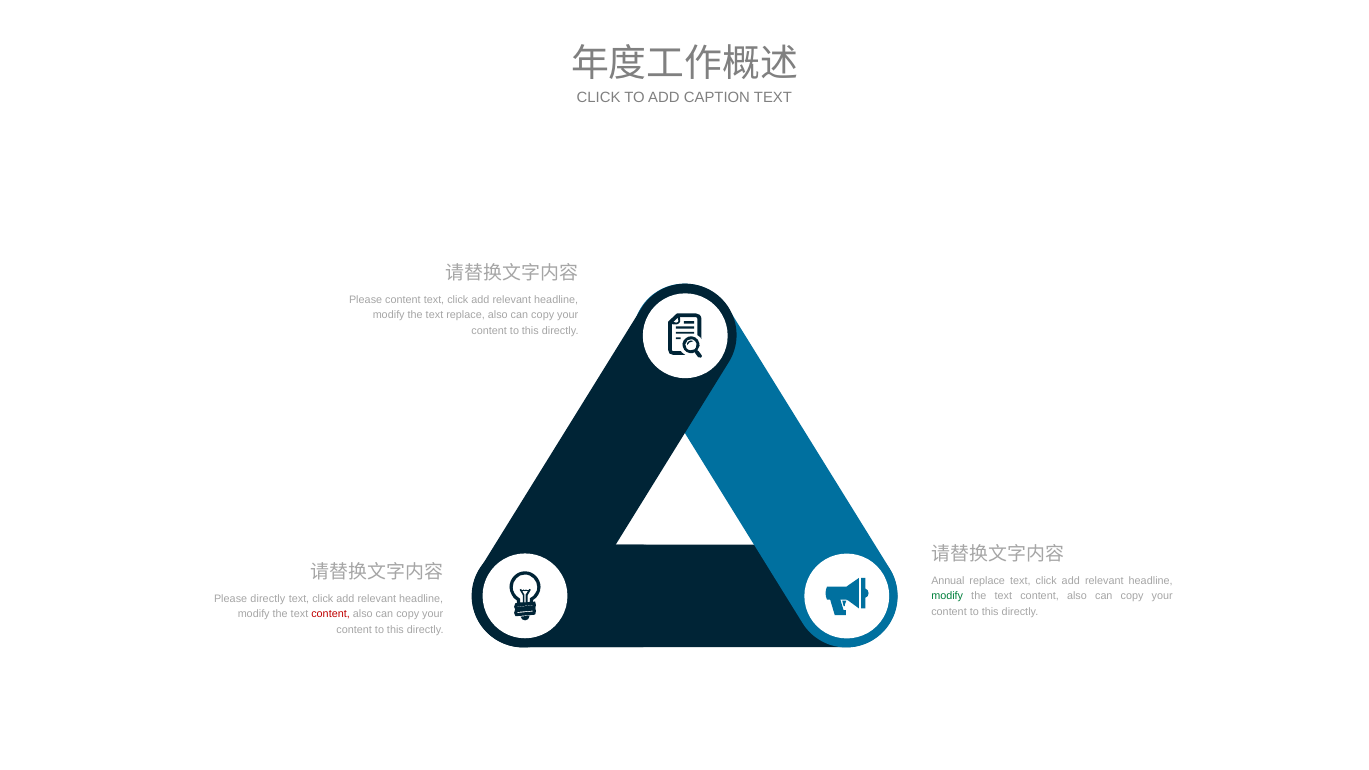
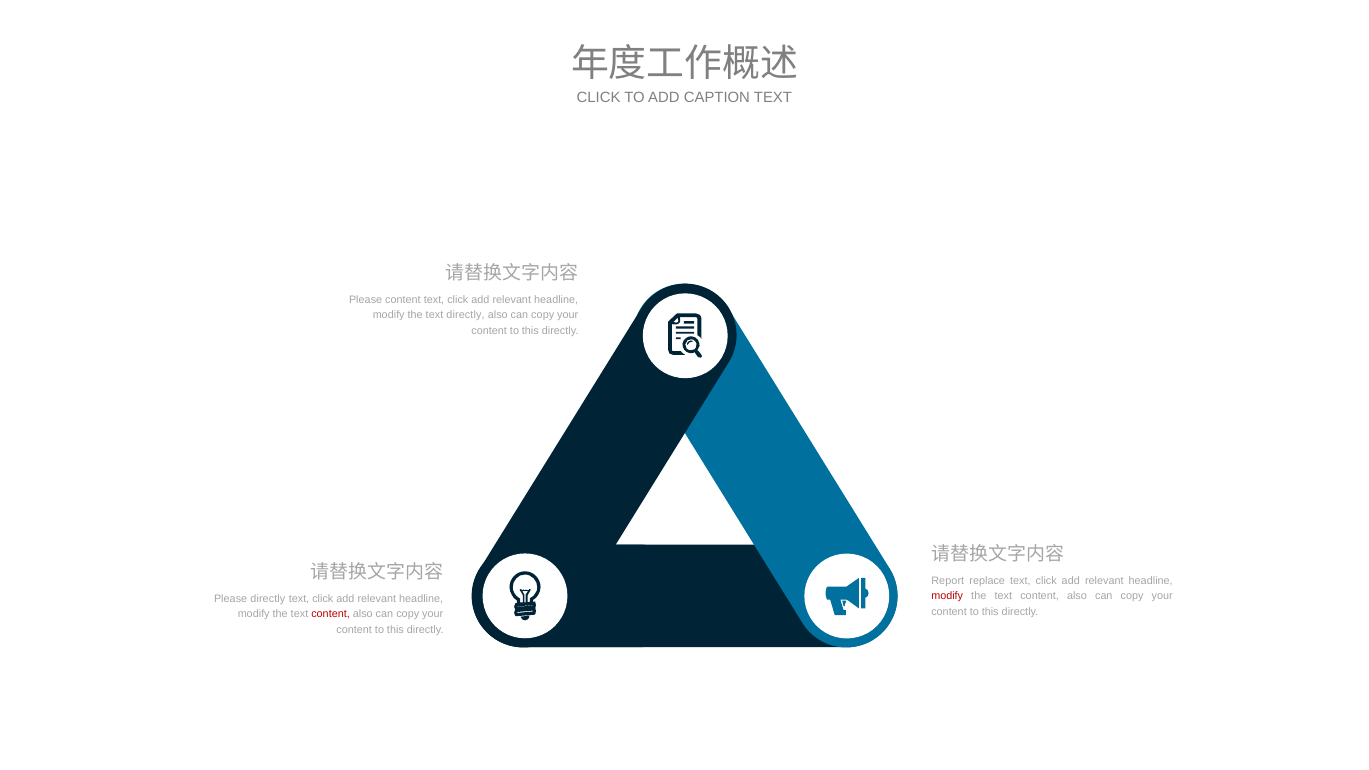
text replace: replace -> directly
Annual: Annual -> Report
modify at (947, 596) colour: green -> red
